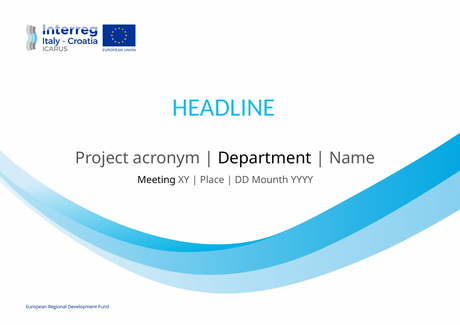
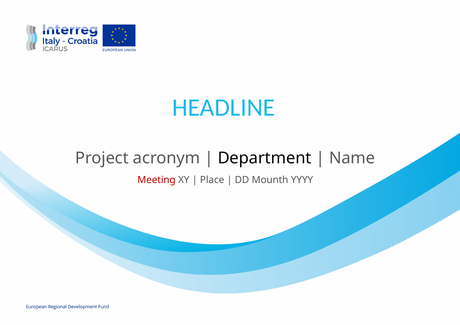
Meeting colour: black -> red
